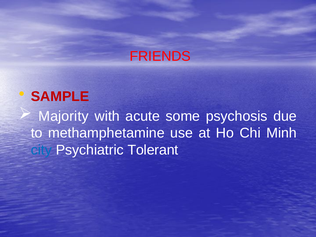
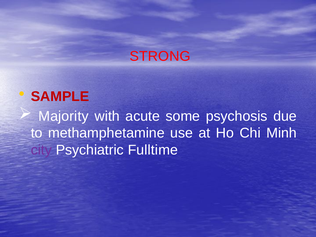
FRIENDS: FRIENDS -> STRONG
city colour: blue -> purple
Tolerant: Tolerant -> Fulltime
